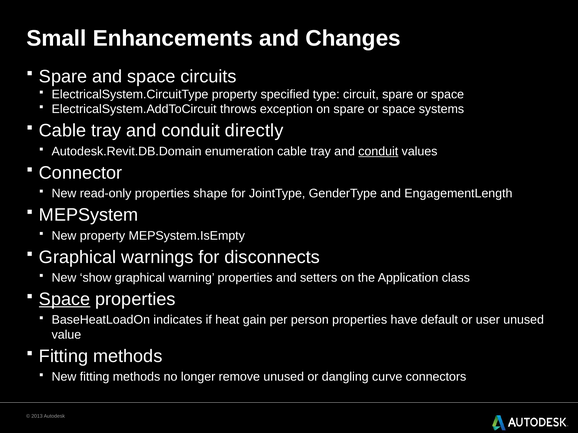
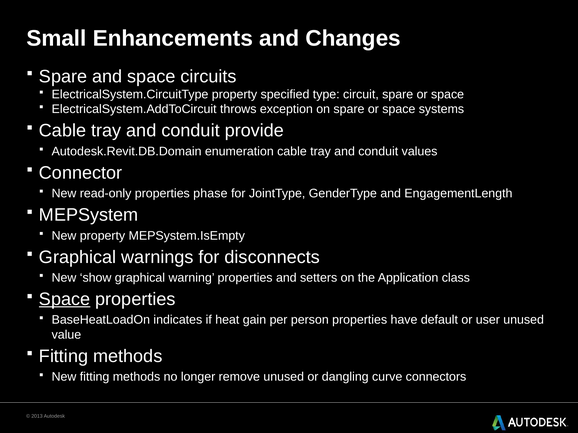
directly: directly -> provide
conduit at (378, 151) underline: present -> none
shape: shape -> phase
